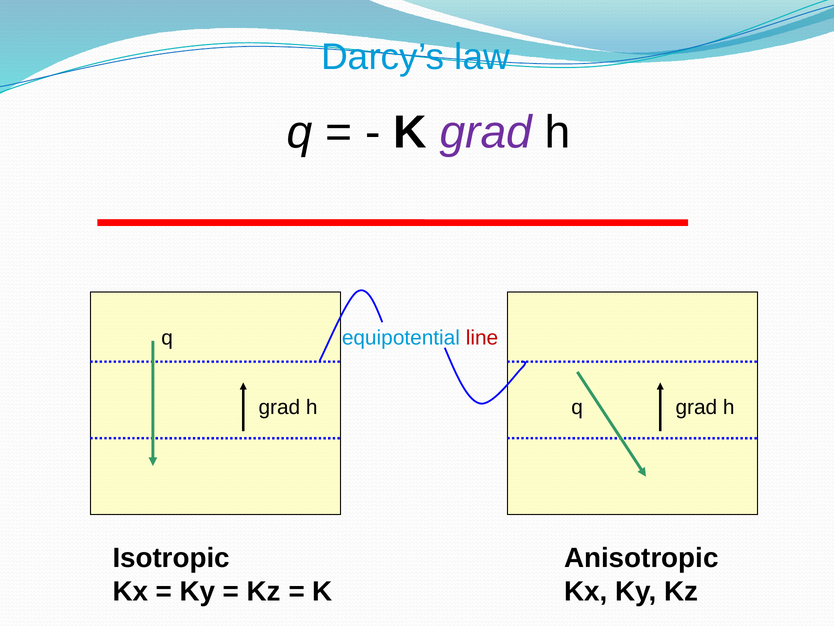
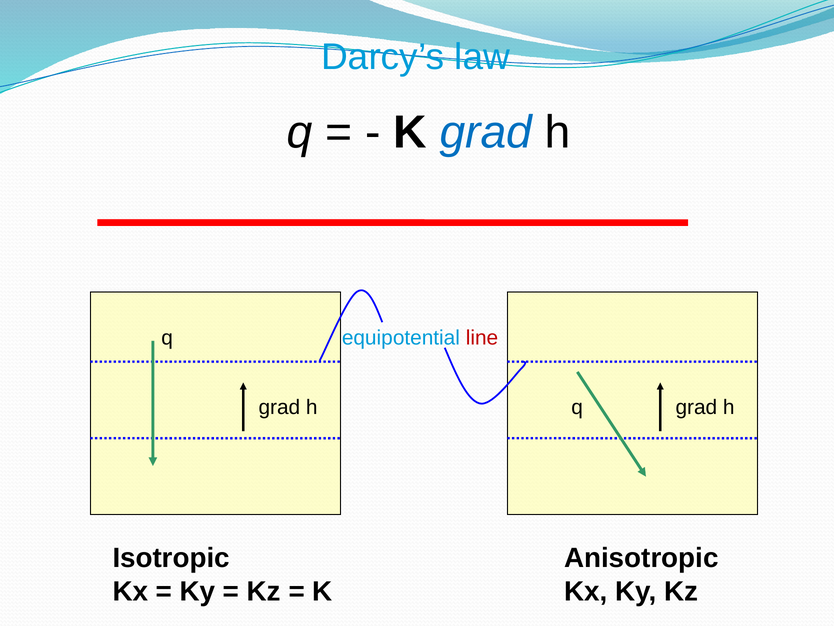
grad at (486, 132) colour: purple -> blue
